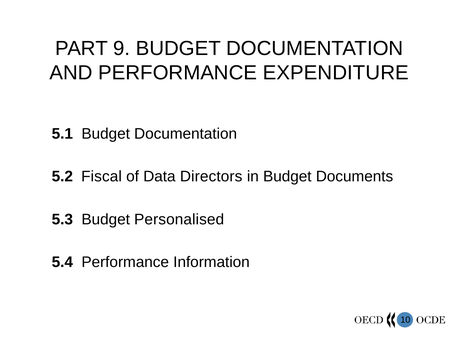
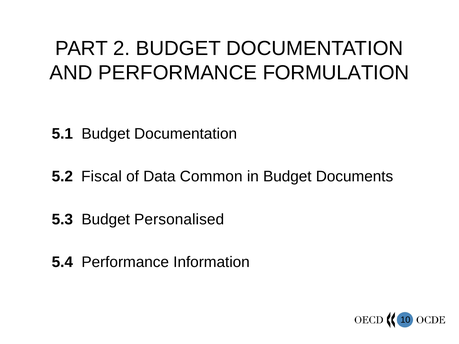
9: 9 -> 2
EXPENDITURE: EXPENDITURE -> FORMULATION
Directors: Directors -> Common
